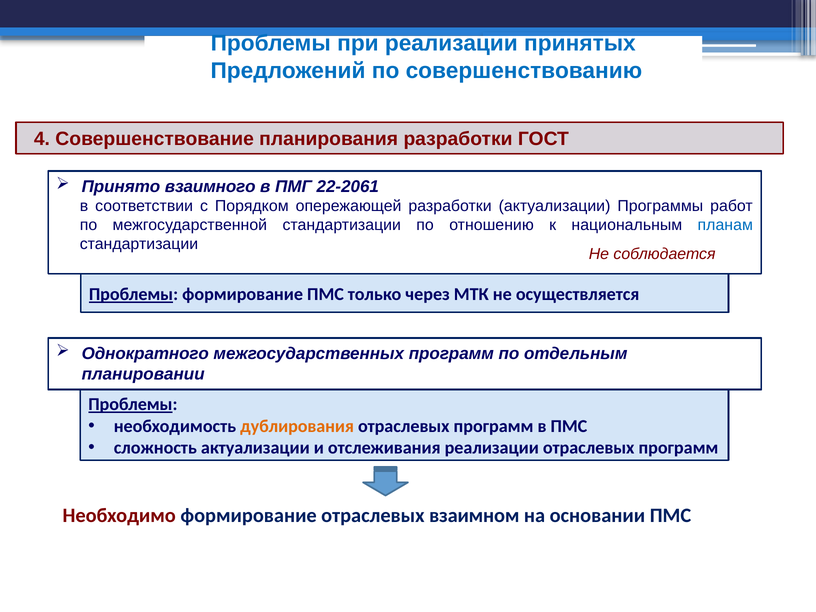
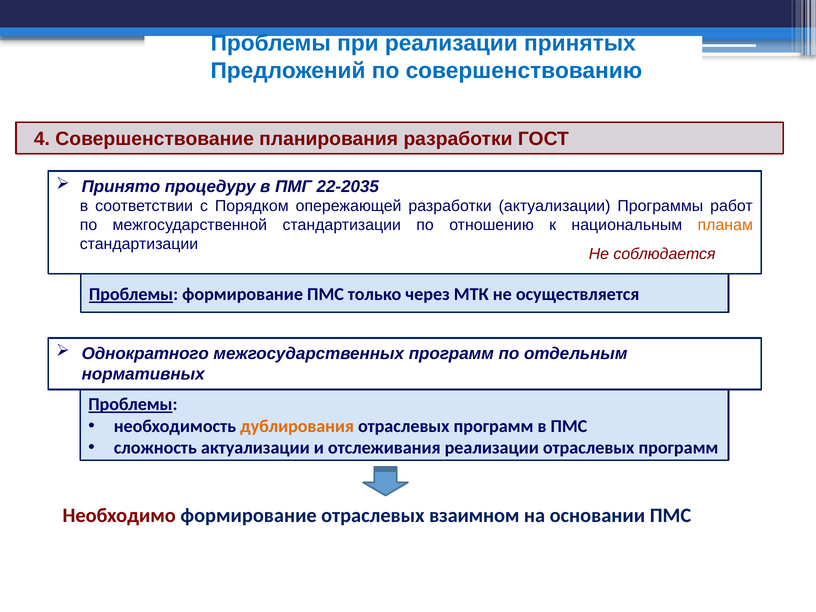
взаимного: взаимного -> процедуру
22-2061: 22-2061 -> 22-2035
планам colour: blue -> orange
планировании: планировании -> нормативных
